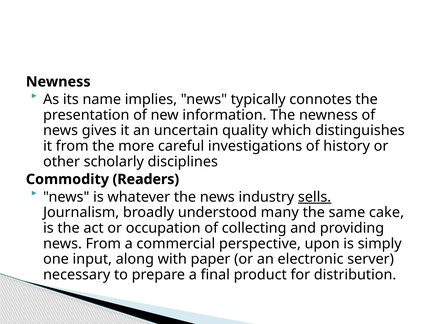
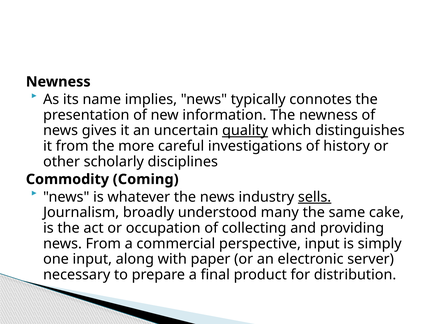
quality underline: none -> present
Readers: Readers -> Coming
perspective upon: upon -> input
